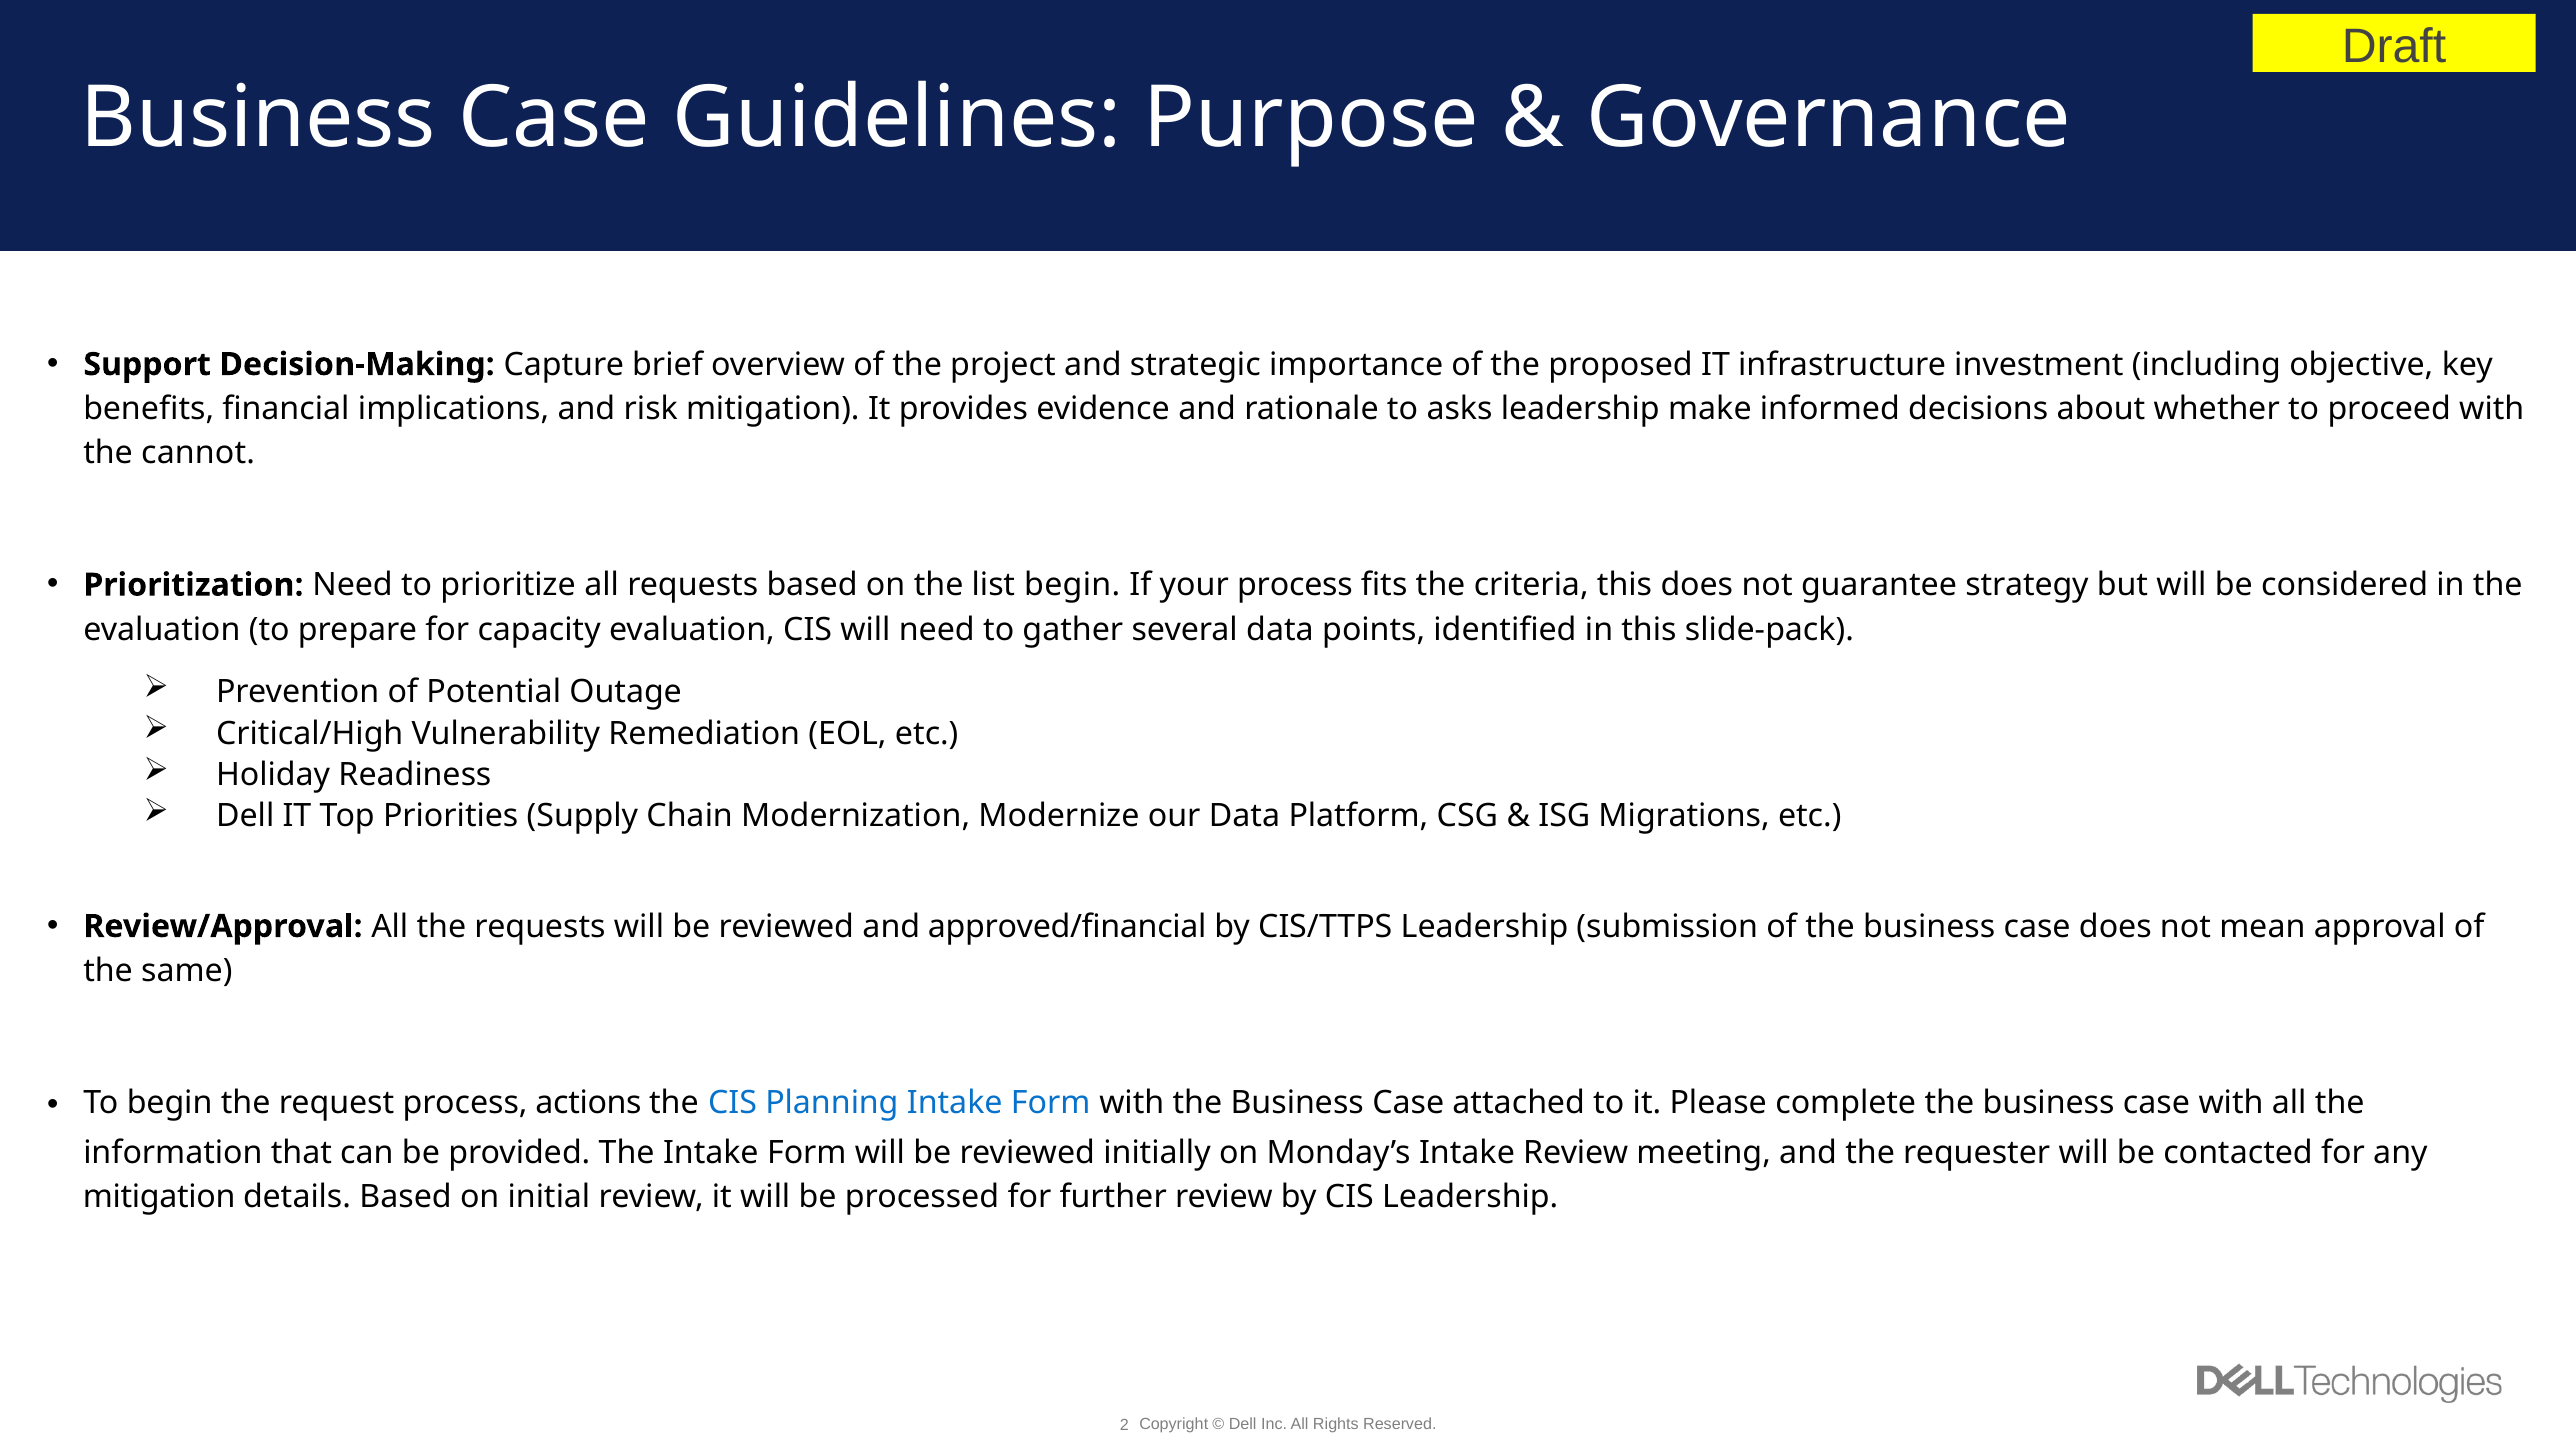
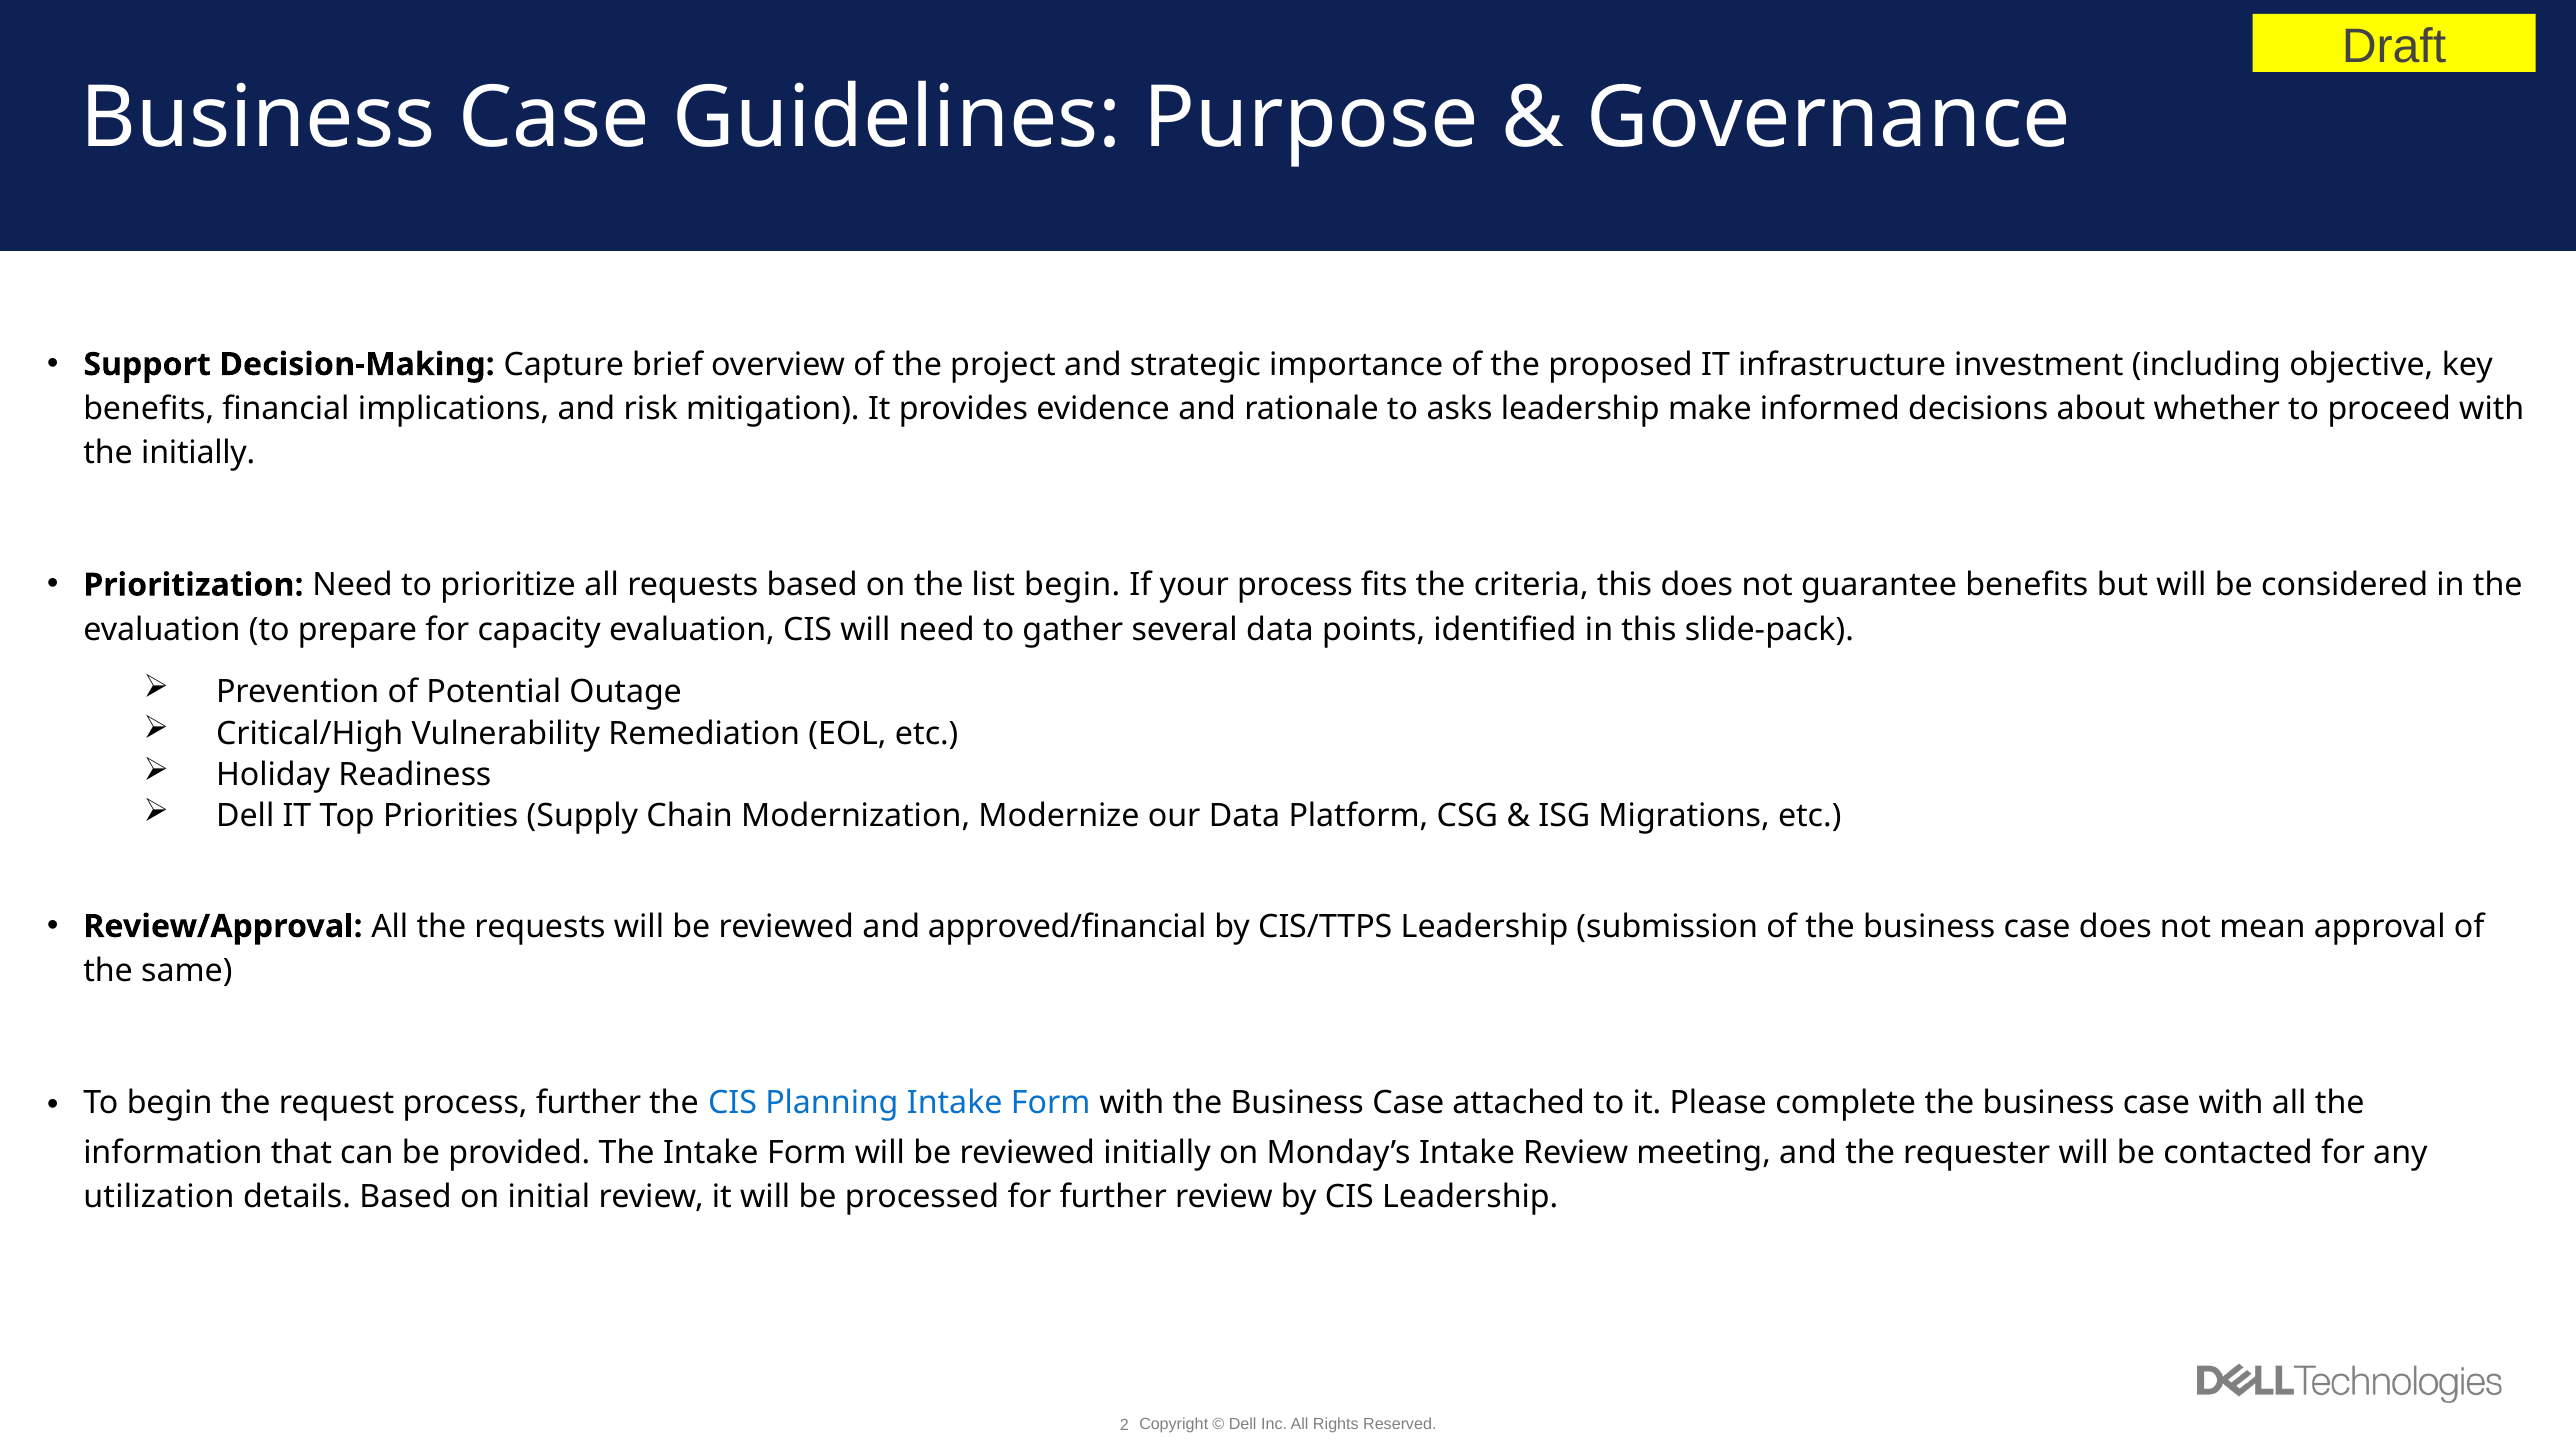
the cannot: cannot -> initially
guarantee strategy: strategy -> benefits
process actions: actions -> further
mitigation at (159, 1197): mitigation -> utilization
